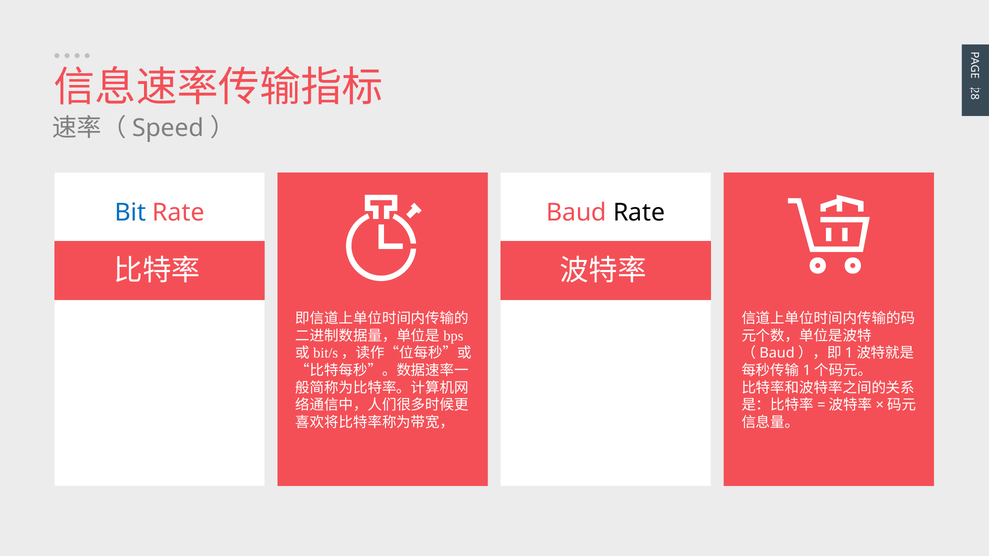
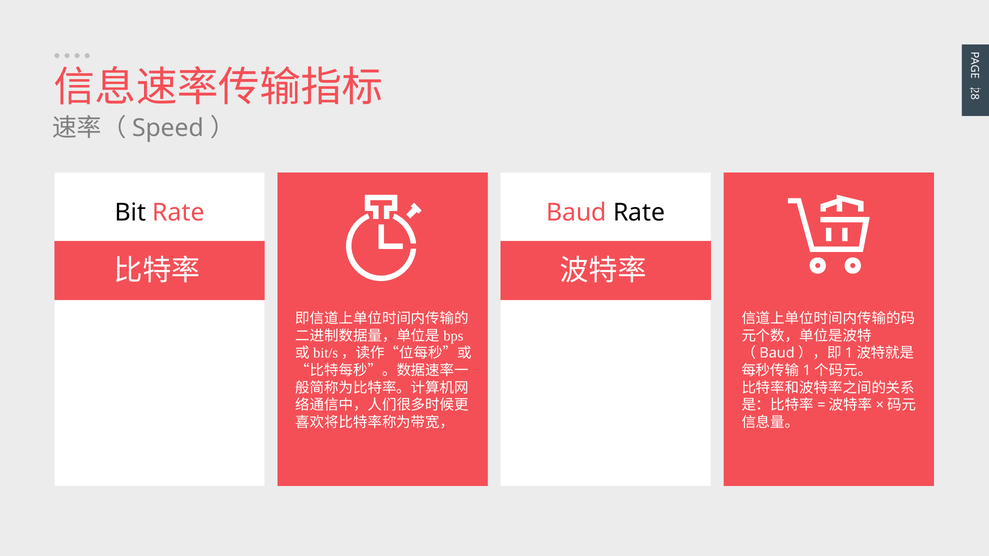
Bit colour: blue -> black
